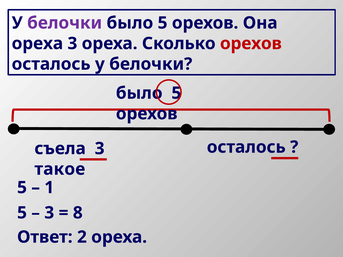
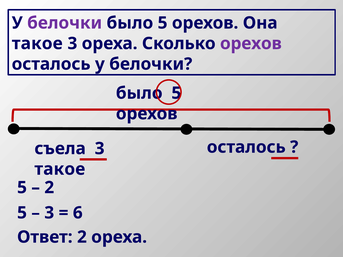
ореха at (37, 44): ореха -> такое
орехов at (251, 44) colour: red -> purple
1 at (49, 188): 1 -> 2
8: 8 -> 6
